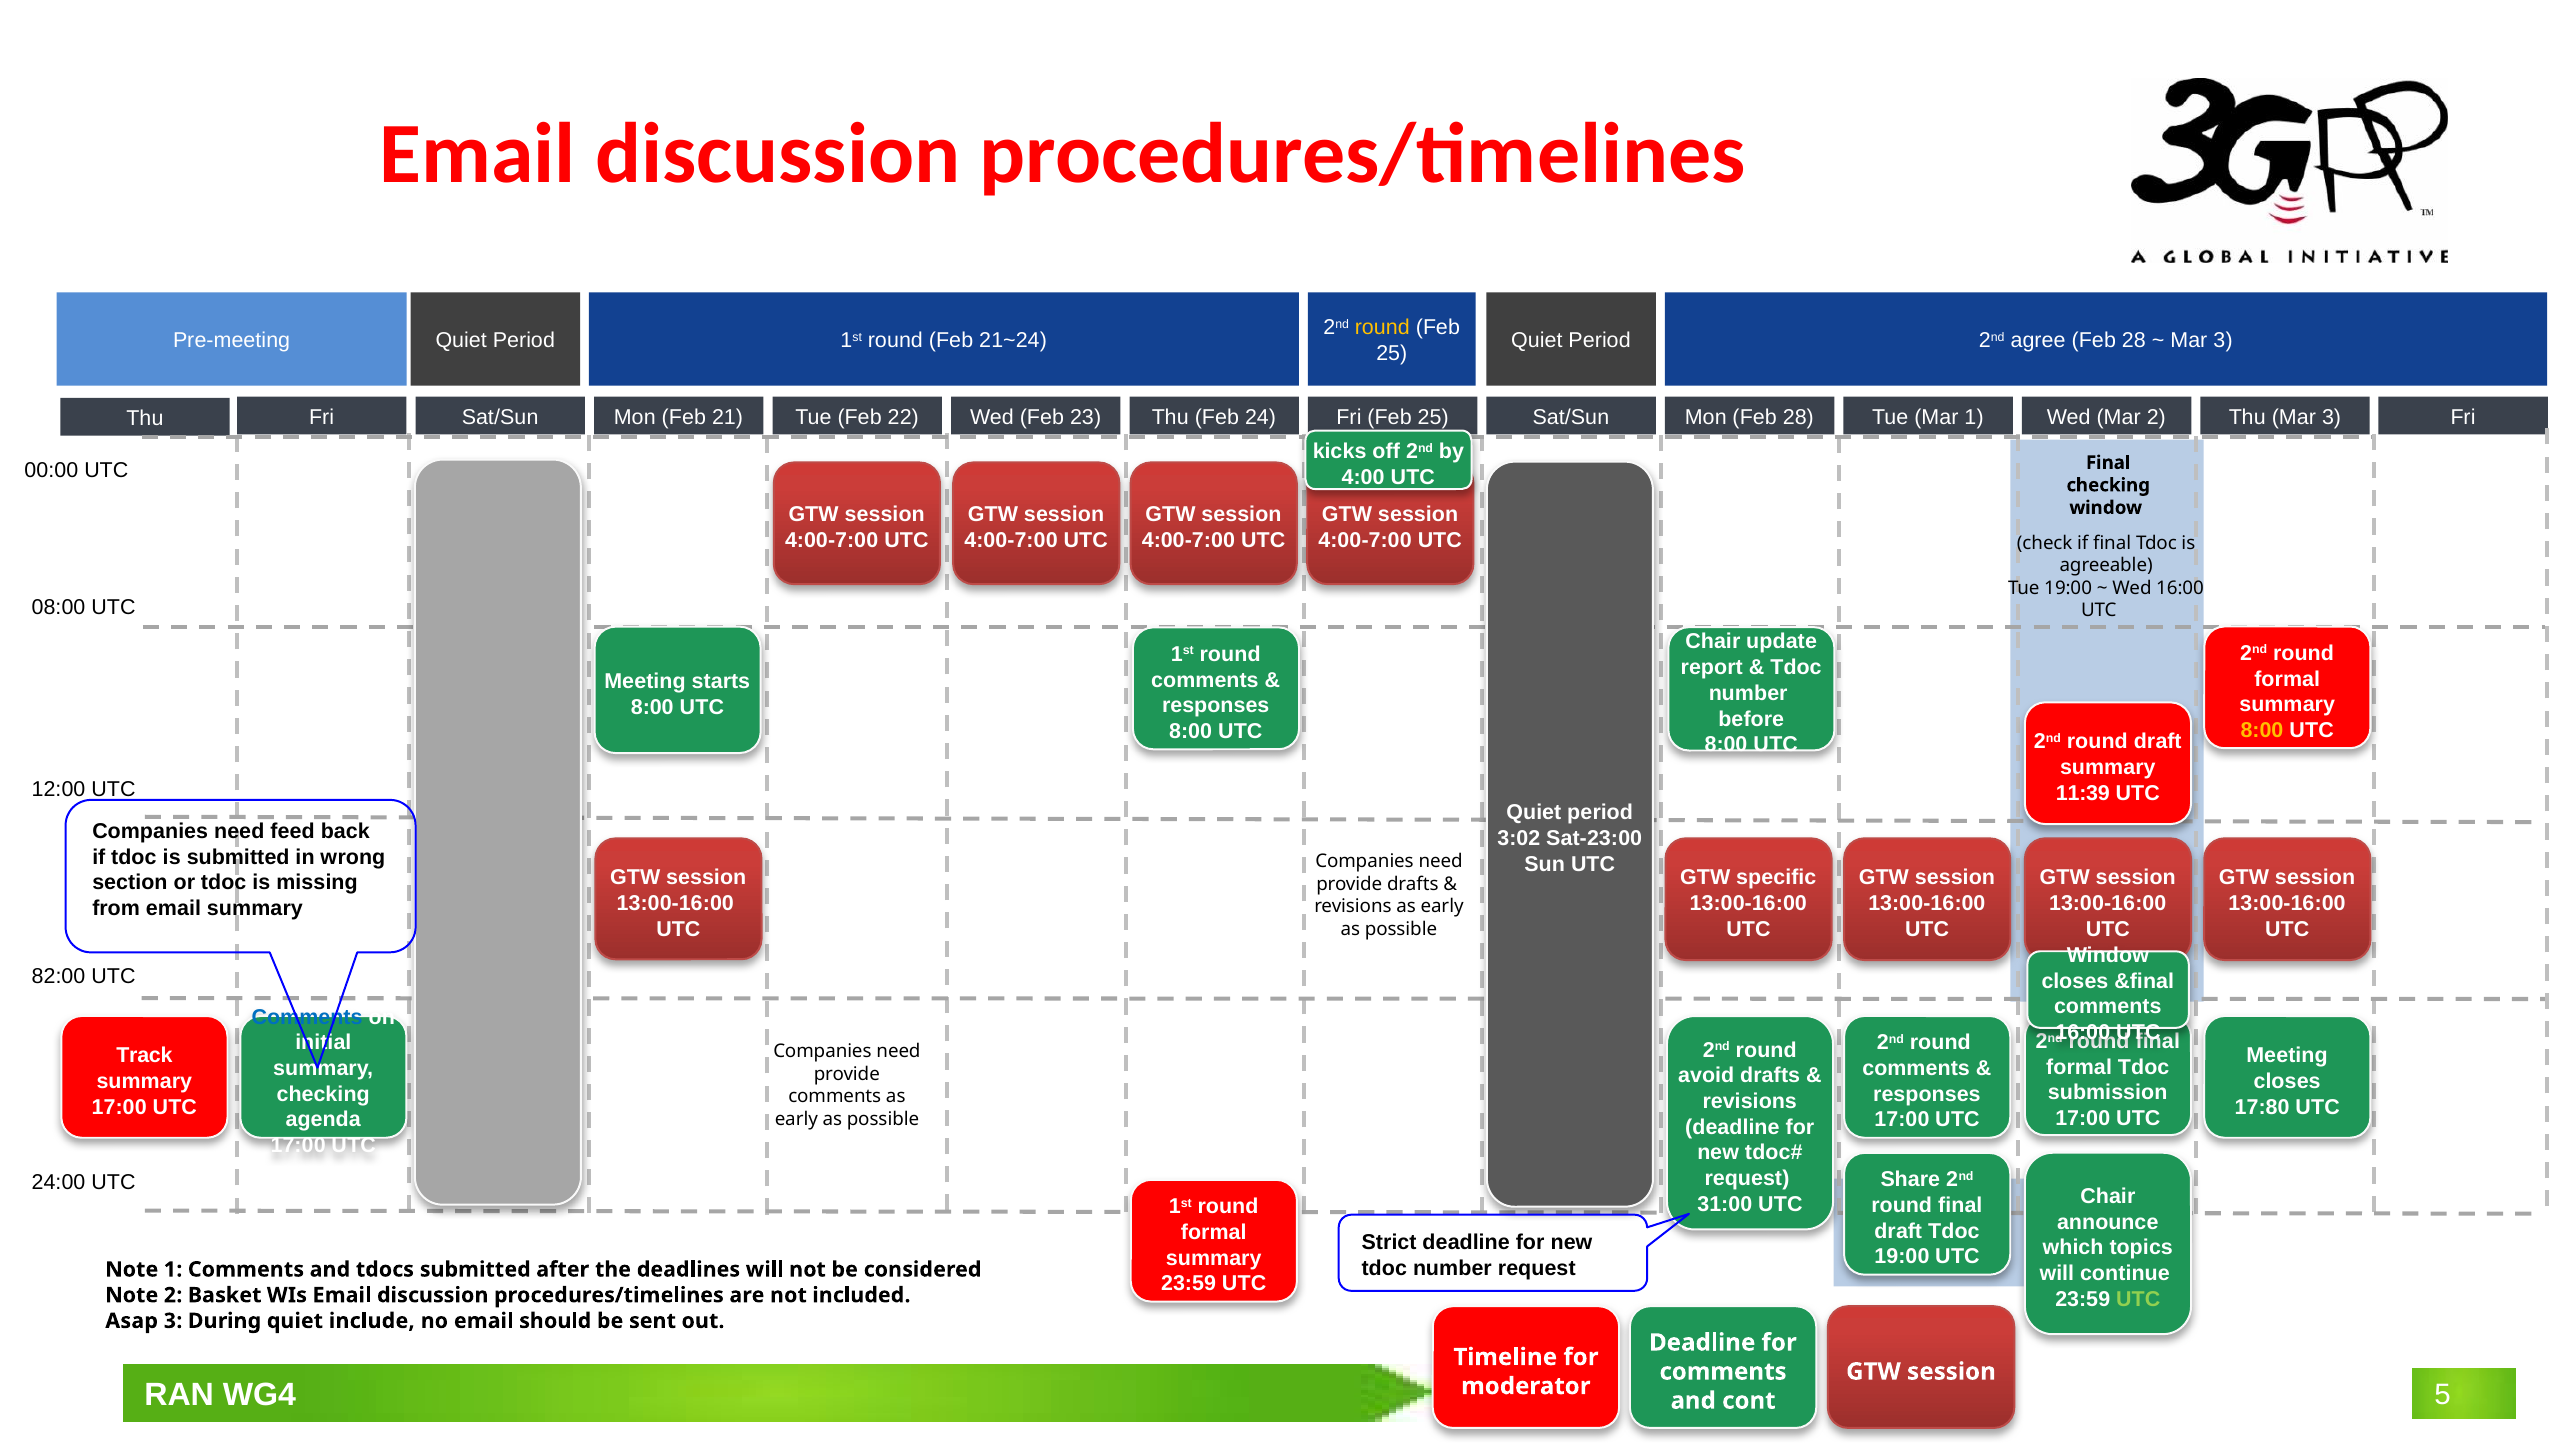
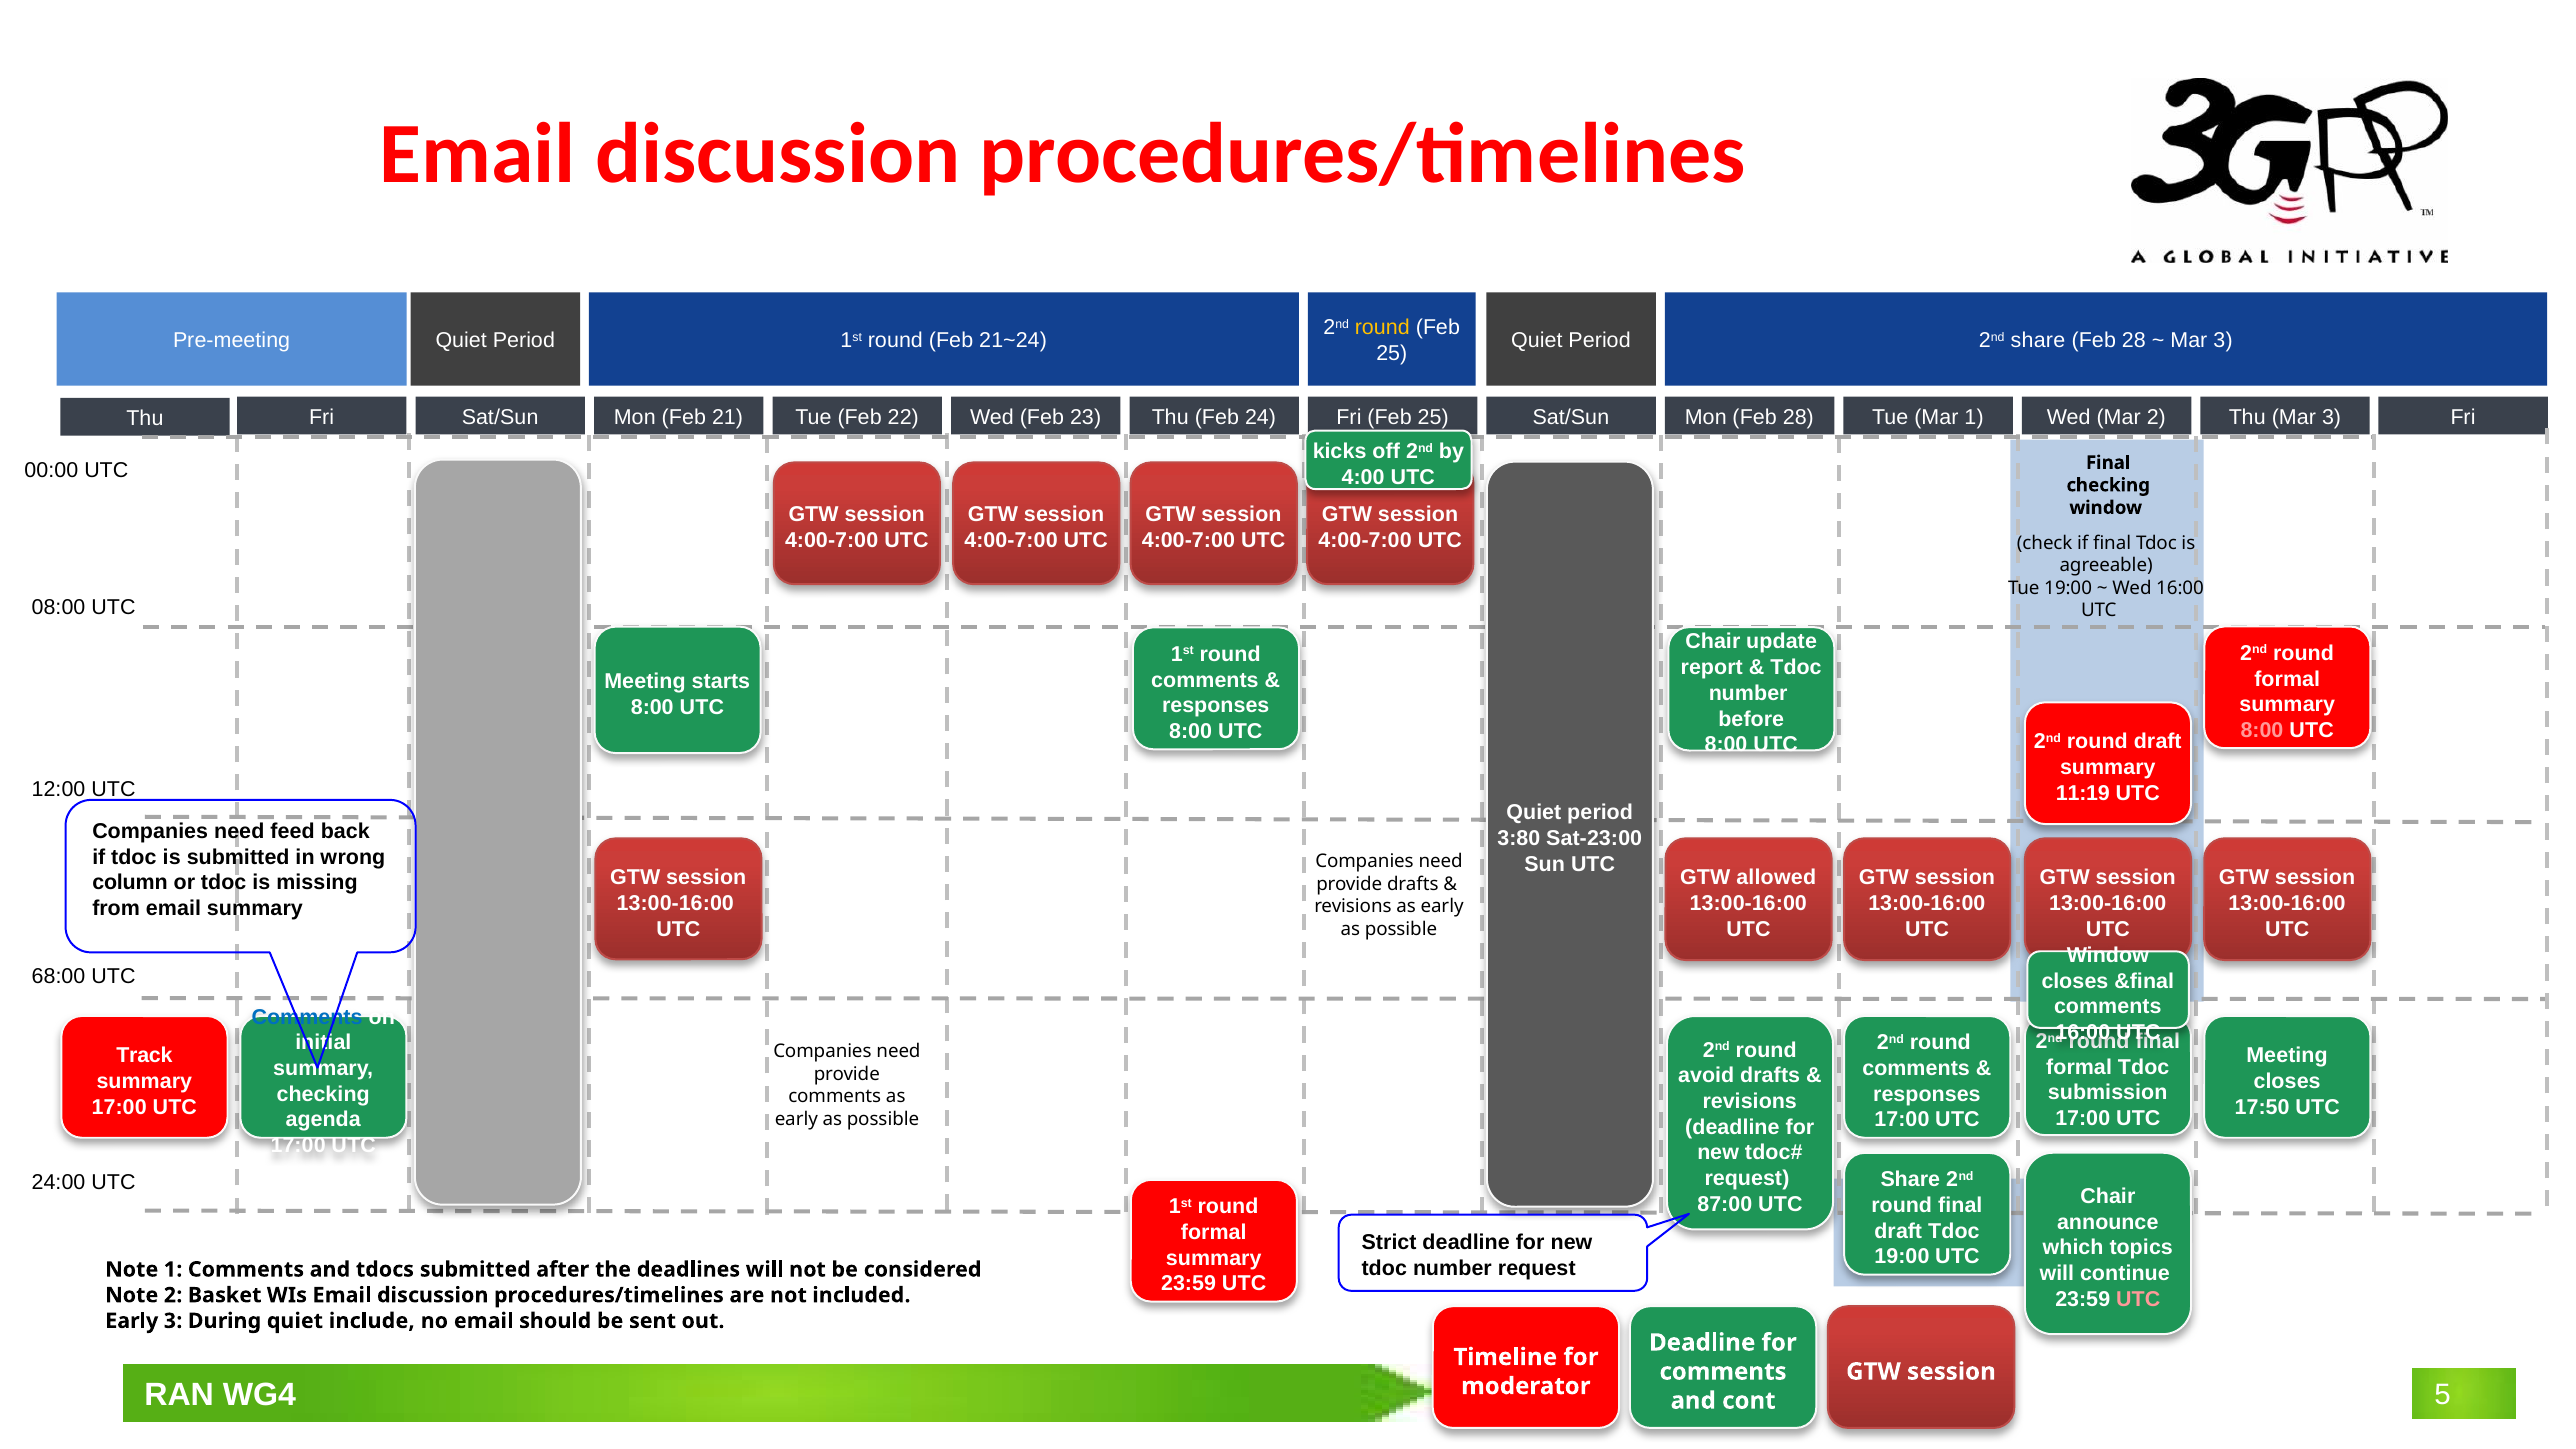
2nd agree: agree -> share
8:00 at (2262, 730) colour: yellow -> pink
11:39: 11:39 -> 11:19
3:02: 3:02 -> 3:80
specific: specific -> allowed
section: section -> column
82:00: 82:00 -> 68:00
17:80: 17:80 -> 17:50
31:00: 31:00 -> 87:00
UTC at (2138, 1299) colour: light green -> pink
Asap at (132, 1321): Asap -> Early
